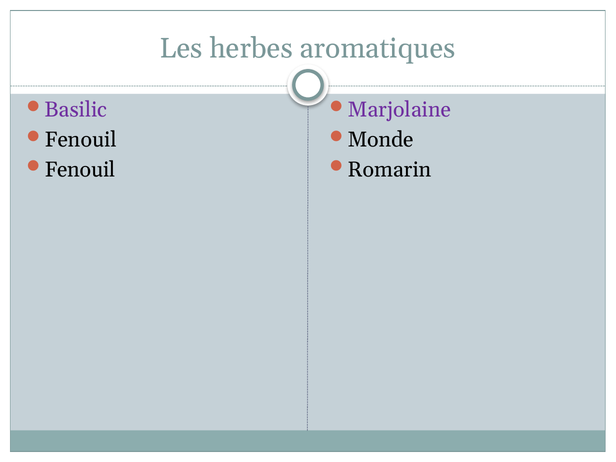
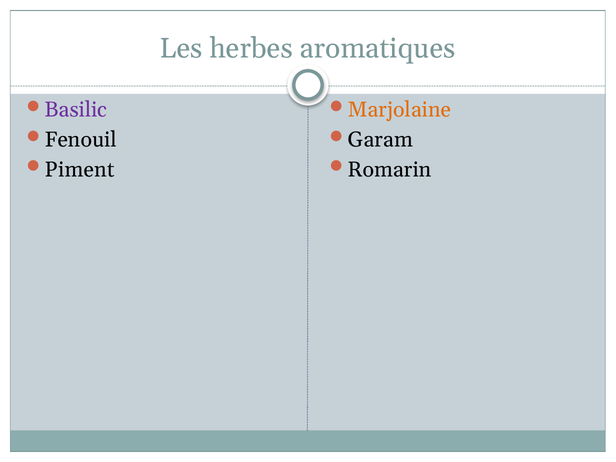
Marjolaine colour: purple -> orange
Monde: Monde -> Garam
Fenouil at (80, 170): Fenouil -> Piment
